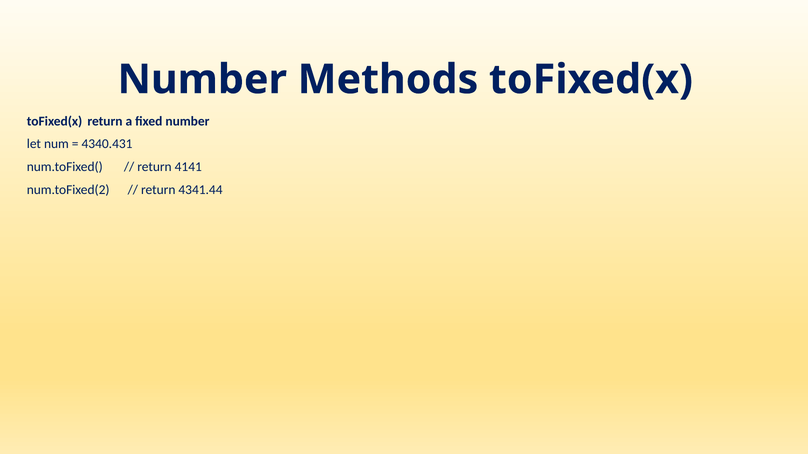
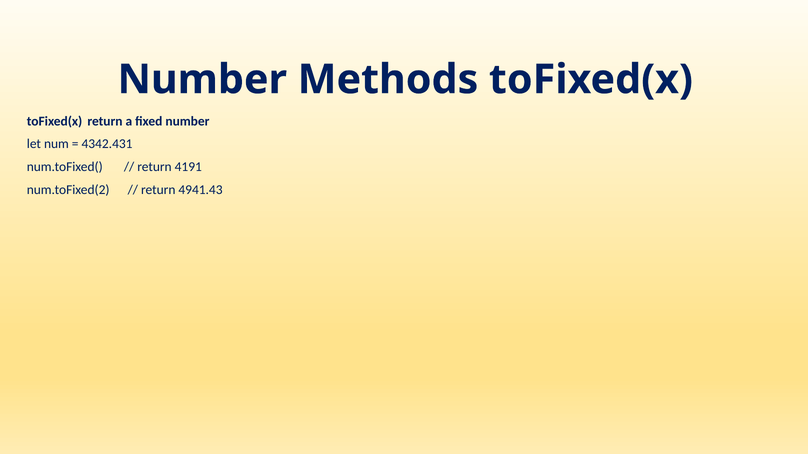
4340.431: 4340.431 -> 4342.431
4141: 4141 -> 4191
4341.44: 4341.44 -> 4941.43
